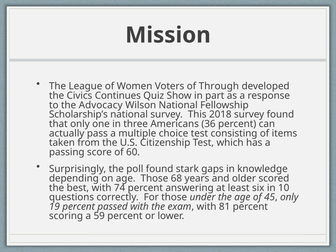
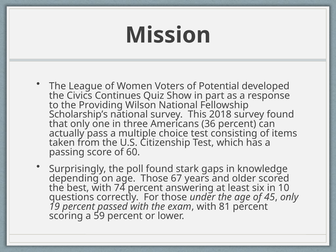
Through: Through -> Potential
Advocacy: Advocacy -> Providing
68: 68 -> 67
